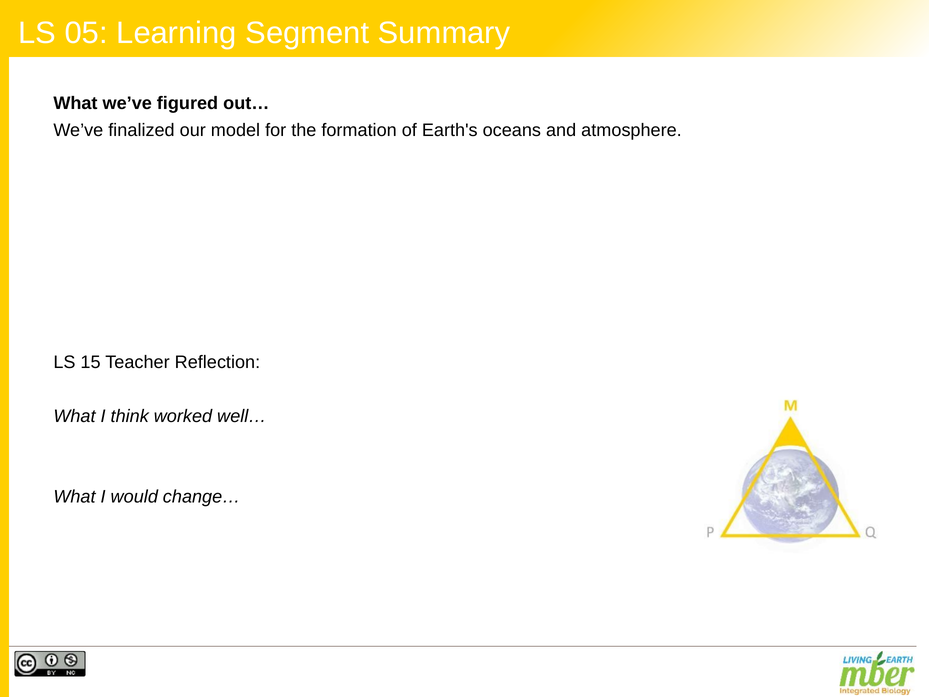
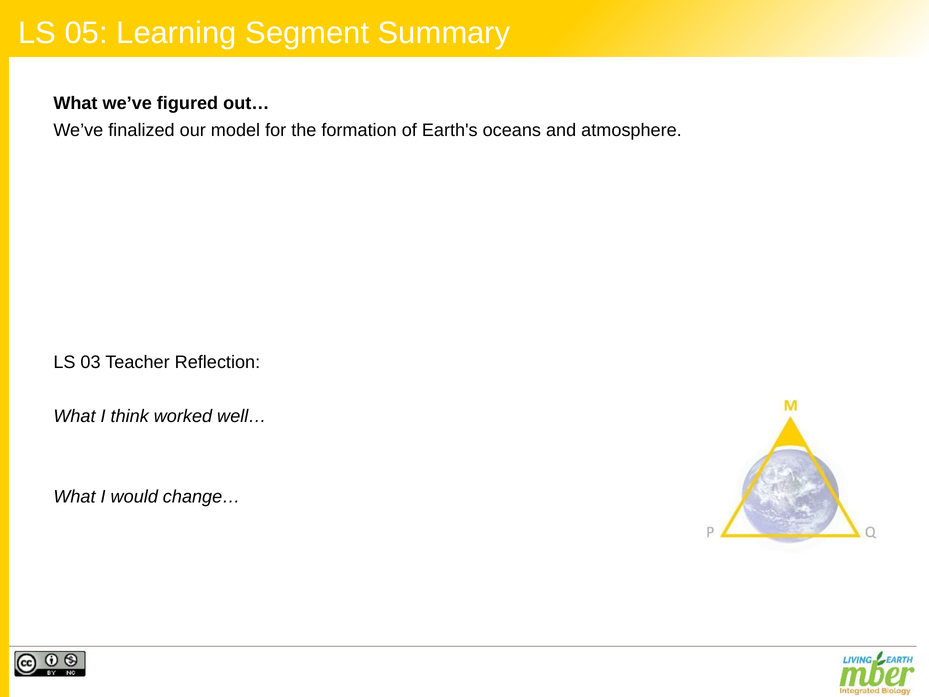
15: 15 -> 03
